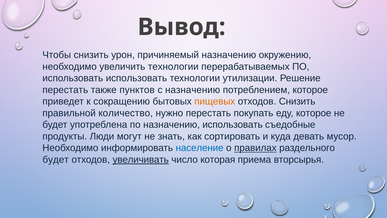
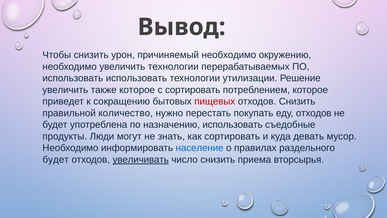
причиняемый назначению: назначению -> необходимо
перестать at (65, 90): перестать -> увеличить
также пунктов: пунктов -> которое
с назначению: назначению -> сортировать
пищевых colour: orange -> red
еду которое: которое -> отходов
правилах underline: present -> none
число которая: которая -> снизить
